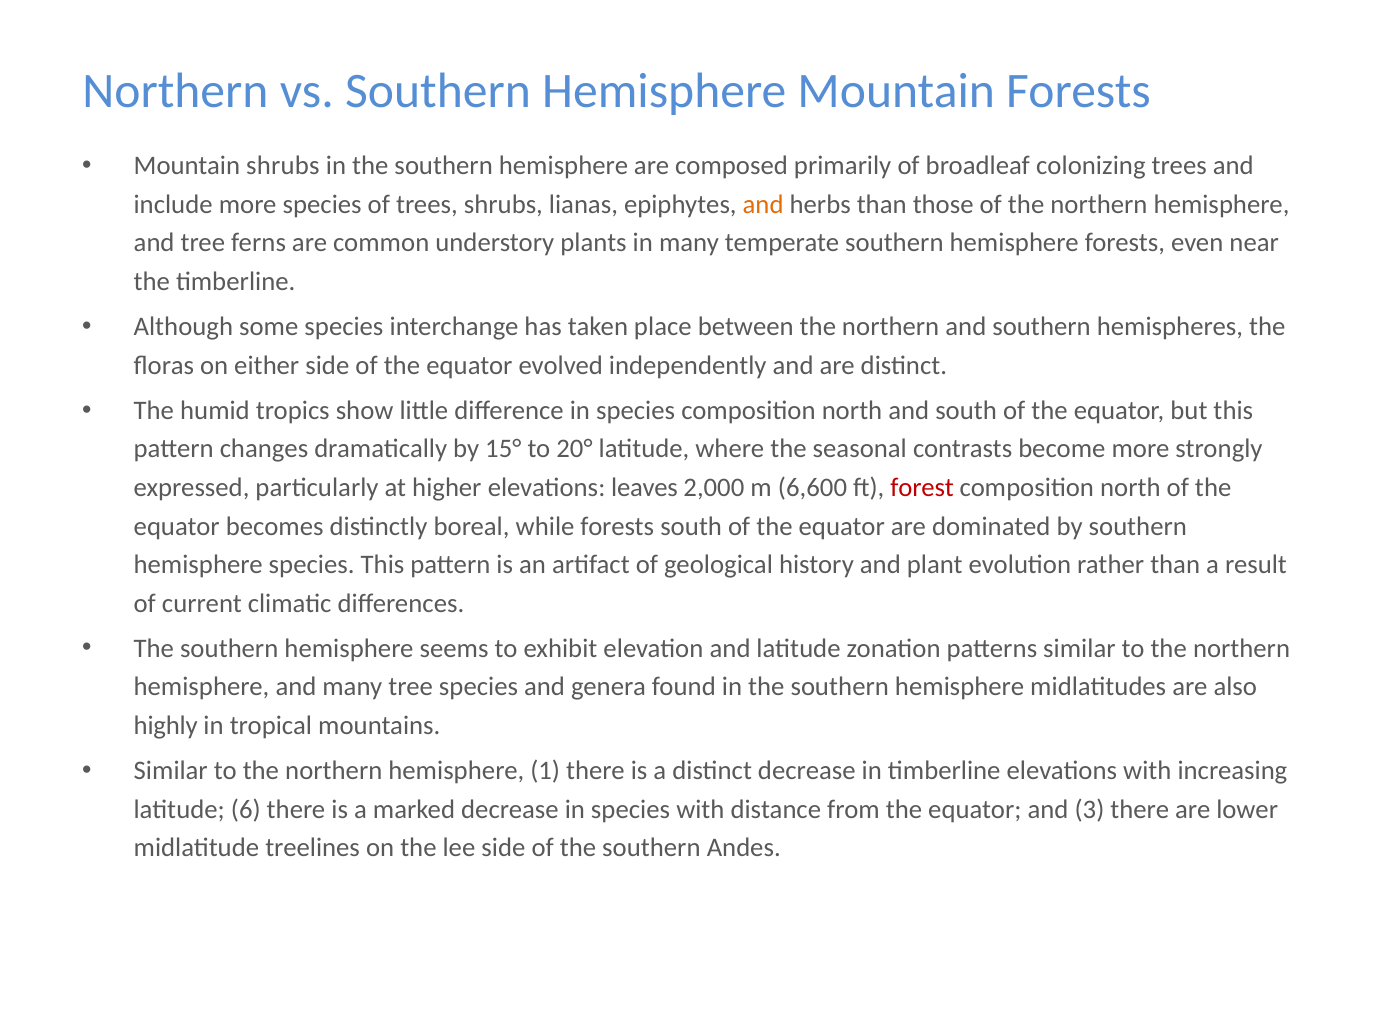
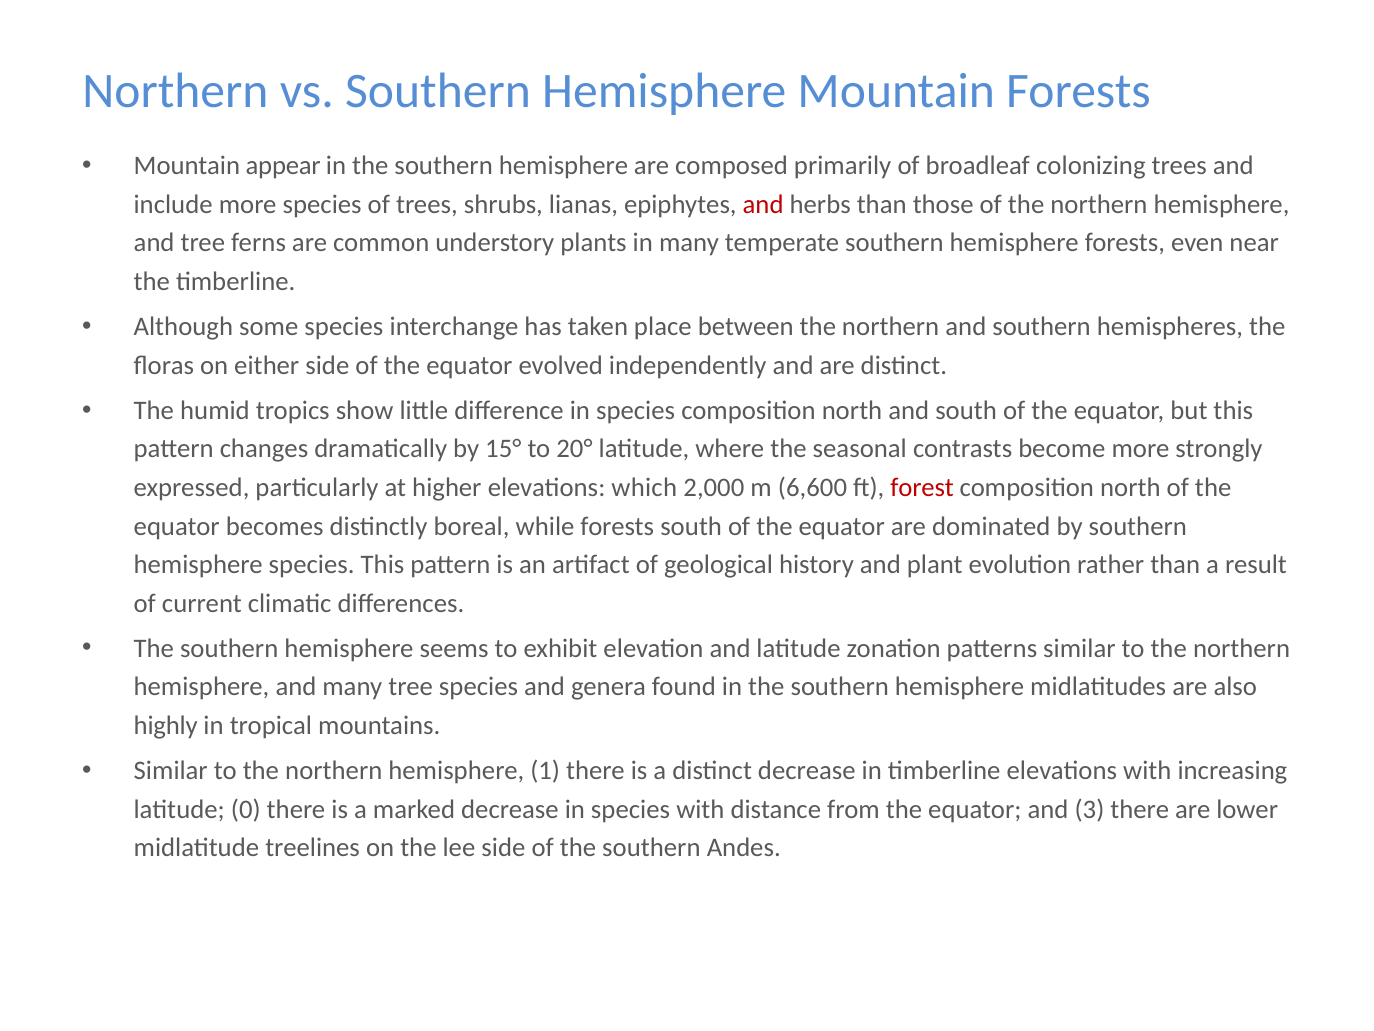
Mountain shrubs: shrubs -> appear
and at (763, 205) colour: orange -> red
leaves: leaves -> which
6: 6 -> 0
